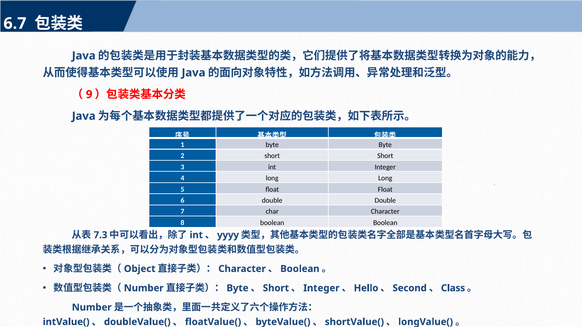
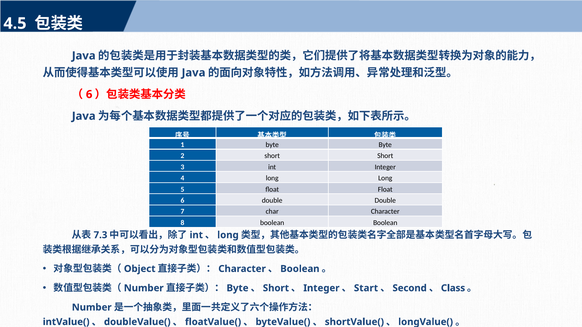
6.7: 6.7 -> 4.5
9 at (89, 94): 9 -> 6
yyyy at (228, 235): yyyy -> long
Hello: Hello -> Start
